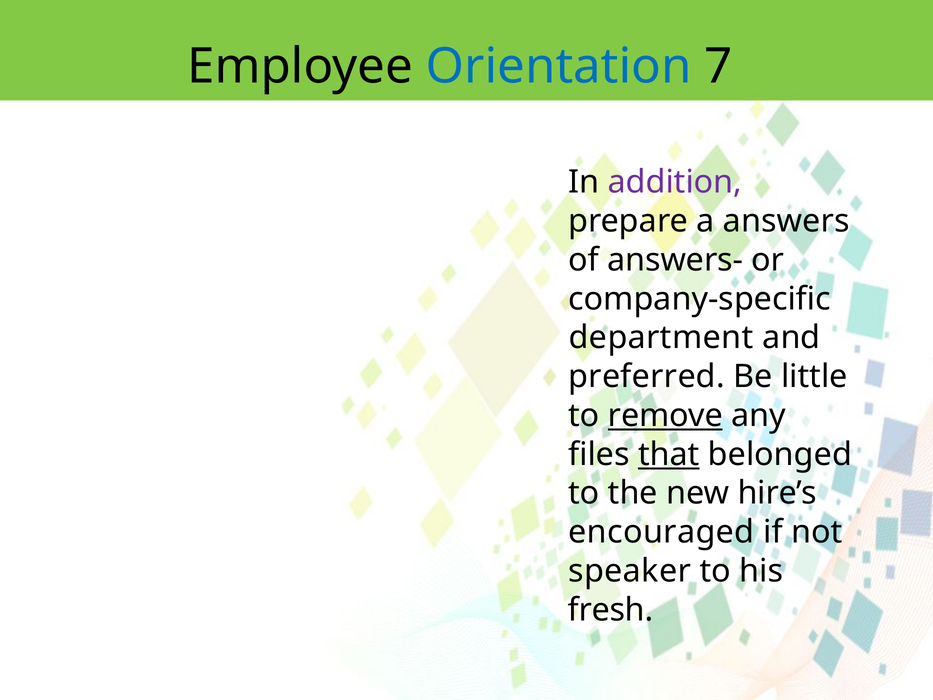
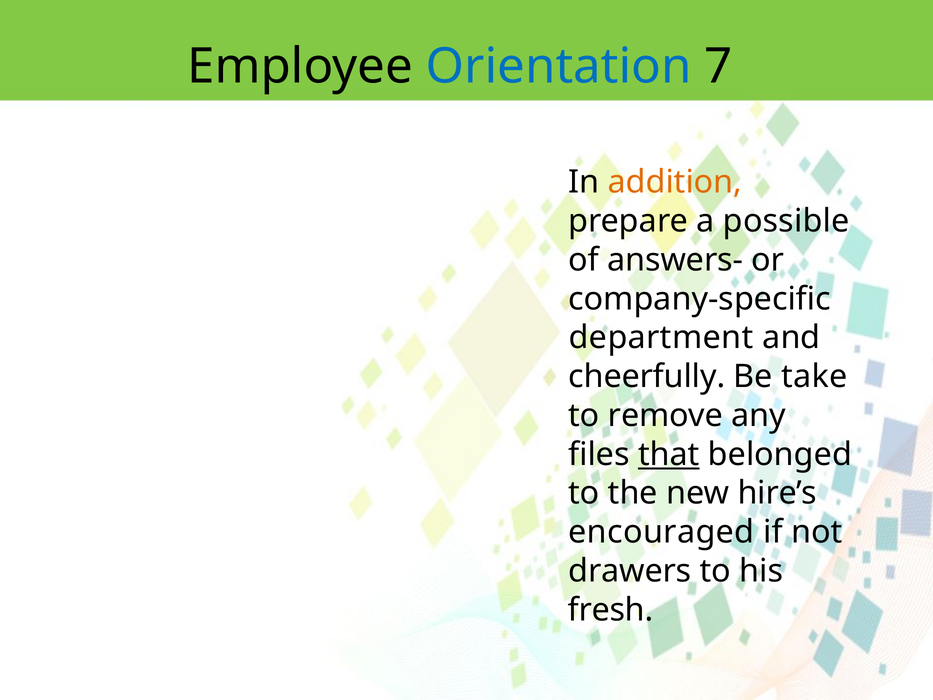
addition colour: purple -> orange
answers: answers -> possible
preferred: preferred -> cheerfully
little: little -> take
remove underline: present -> none
speaker: speaker -> drawers
